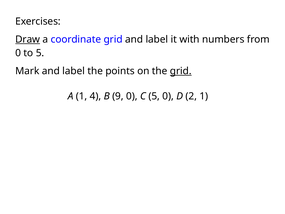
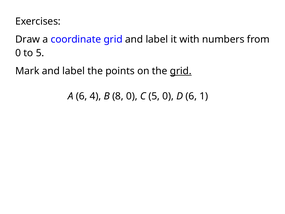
Draw underline: present -> none
A 1: 1 -> 6
9: 9 -> 8
D 2: 2 -> 6
